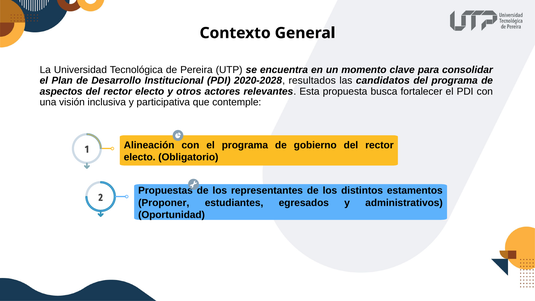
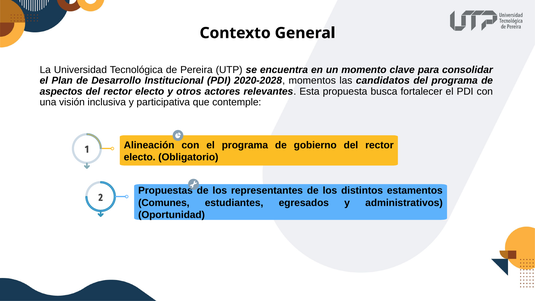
resultados: resultados -> momentos
Proponer: Proponer -> Comunes
